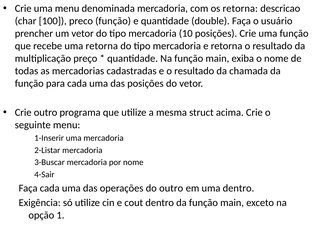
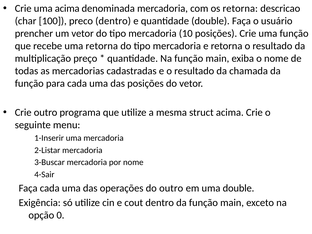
uma menu: menu -> acima
preco função: função -> dentro
uma dentro: dentro -> double
1: 1 -> 0
